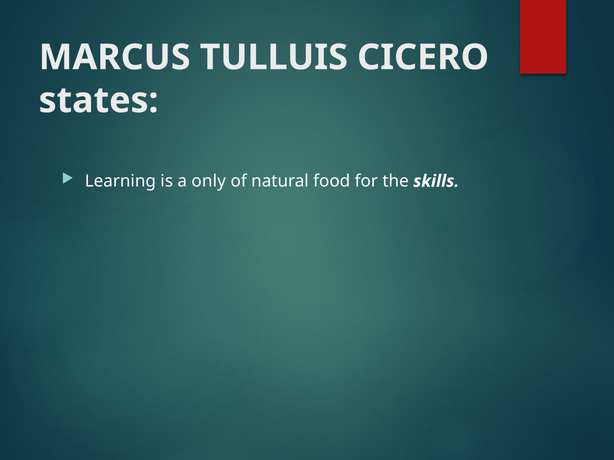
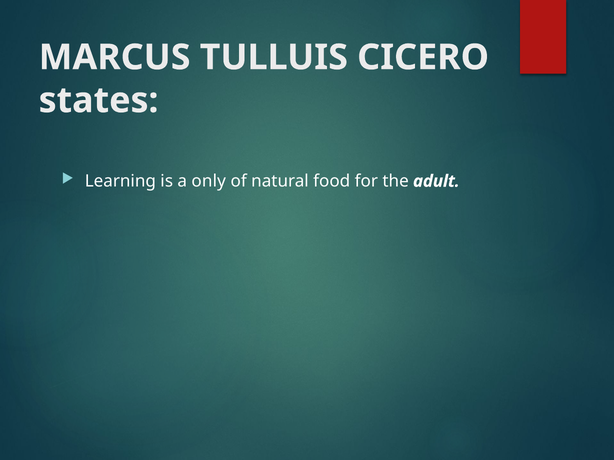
skills: skills -> adult
